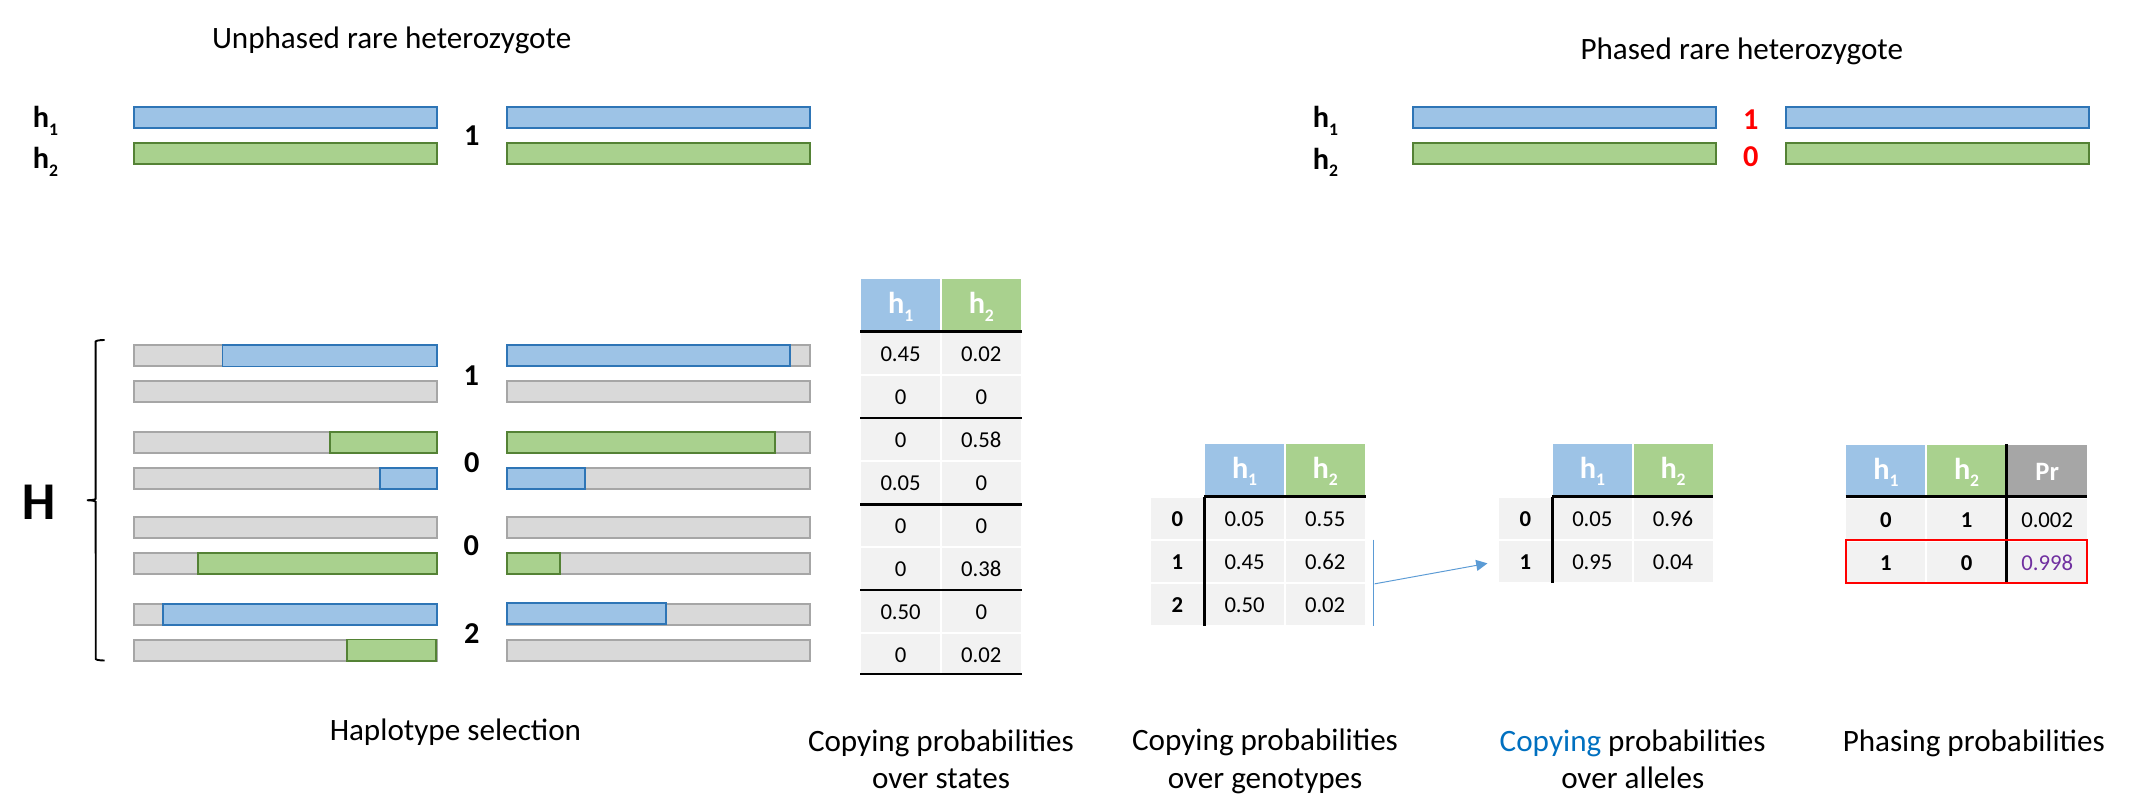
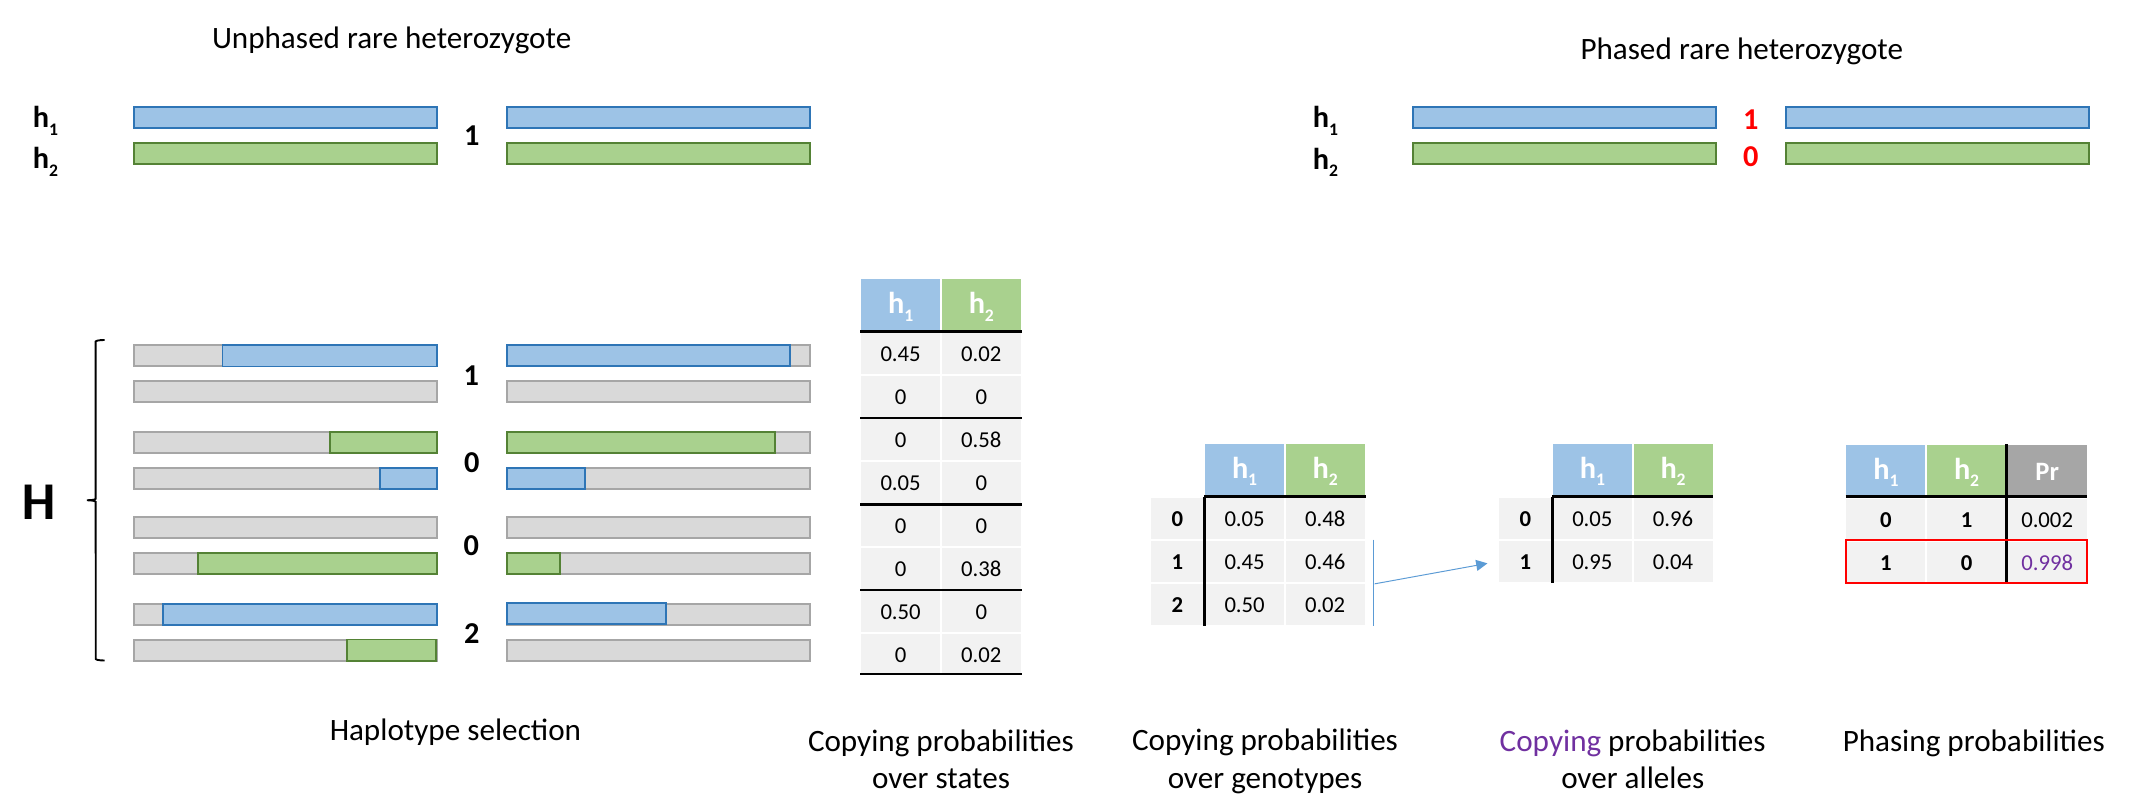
0.55: 0.55 -> 0.48
0.62: 0.62 -> 0.46
Copying at (1550, 741) colour: blue -> purple
